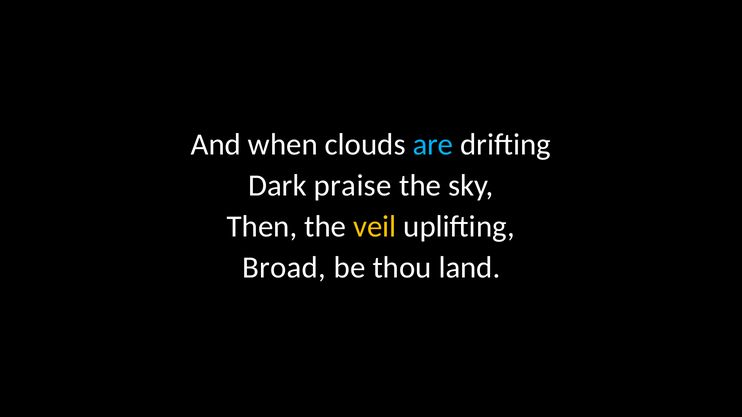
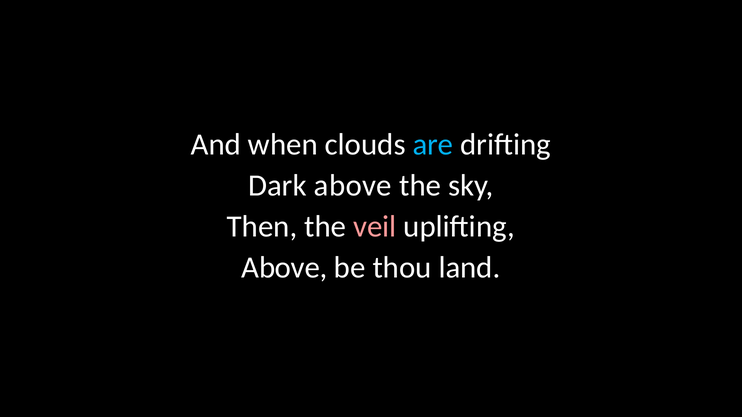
Dark praise: praise -> above
veil colour: yellow -> pink
Broad at (284, 268): Broad -> Above
